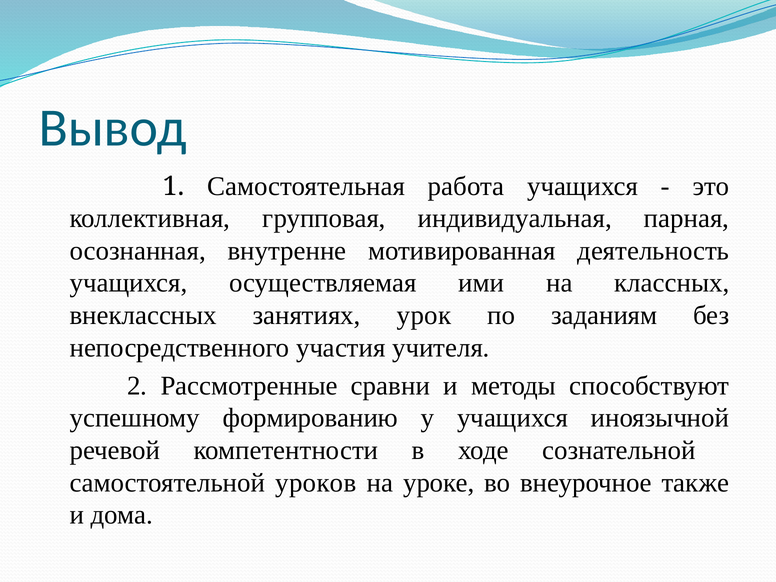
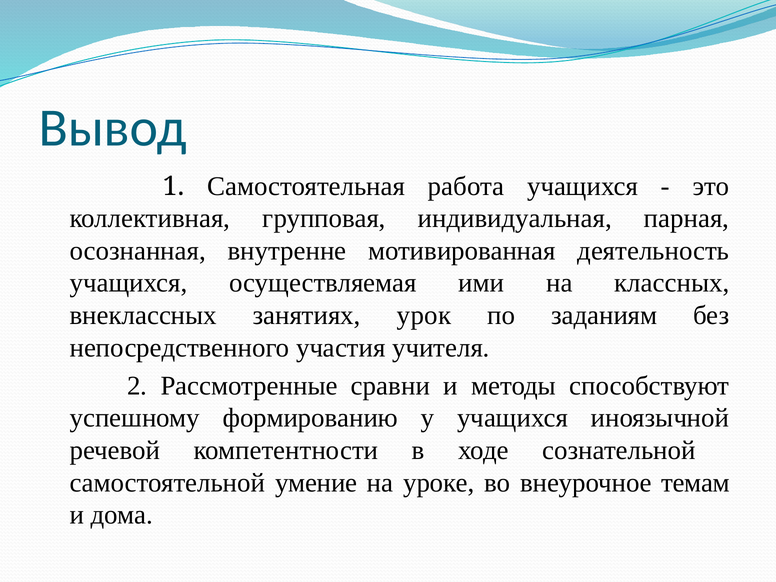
уроков: уроков -> умение
также: также -> темам
